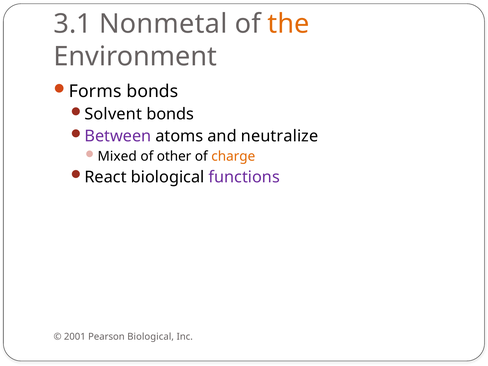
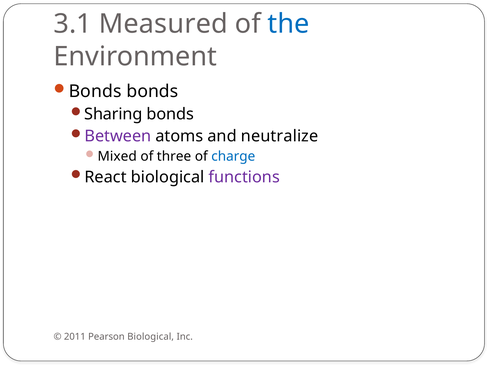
Nonmetal: Nonmetal -> Measured
the colour: orange -> blue
Forms at (95, 91): Forms -> Bonds
Solvent: Solvent -> Sharing
other: other -> three
charge colour: orange -> blue
2001: 2001 -> 2011
